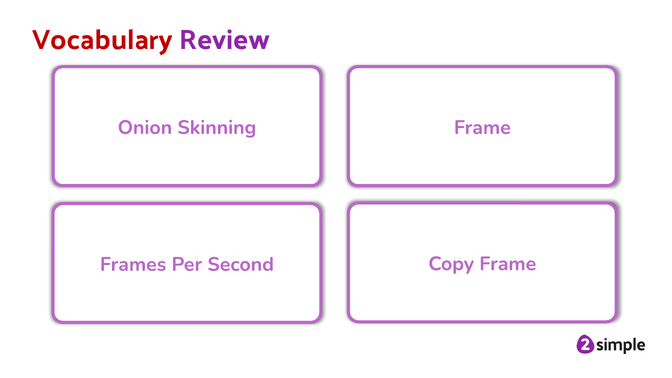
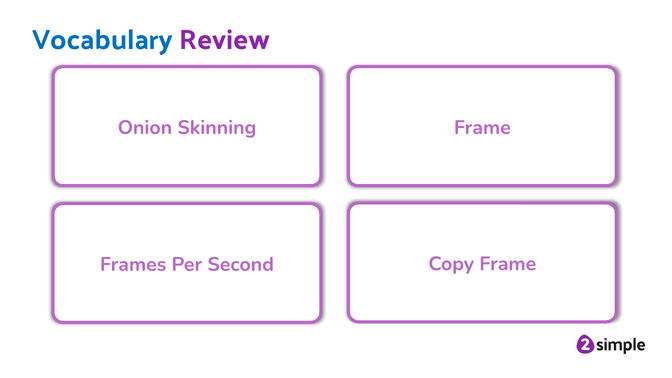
Vocabulary colour: red -> blue
